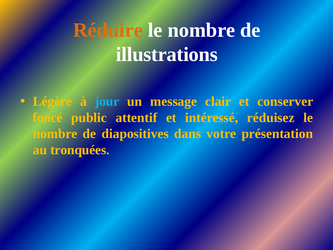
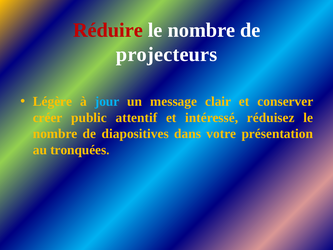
Réduire colour: orange -> red
illustrations: illustrations -> projecteurs
foncé: foncé -> créer
